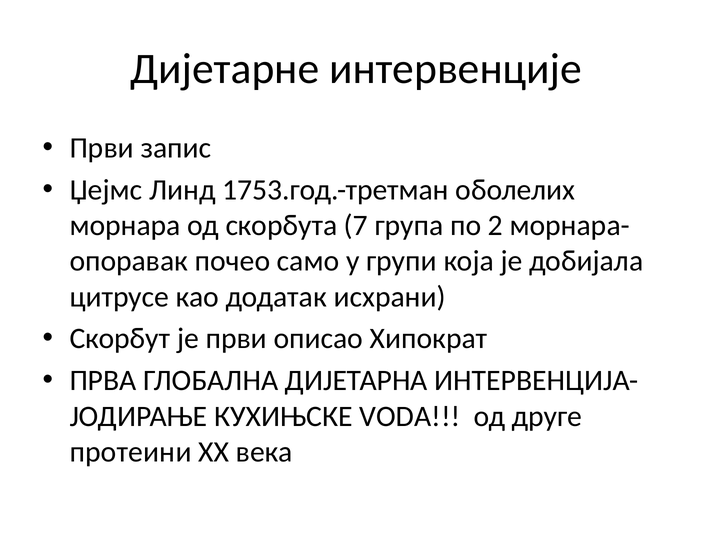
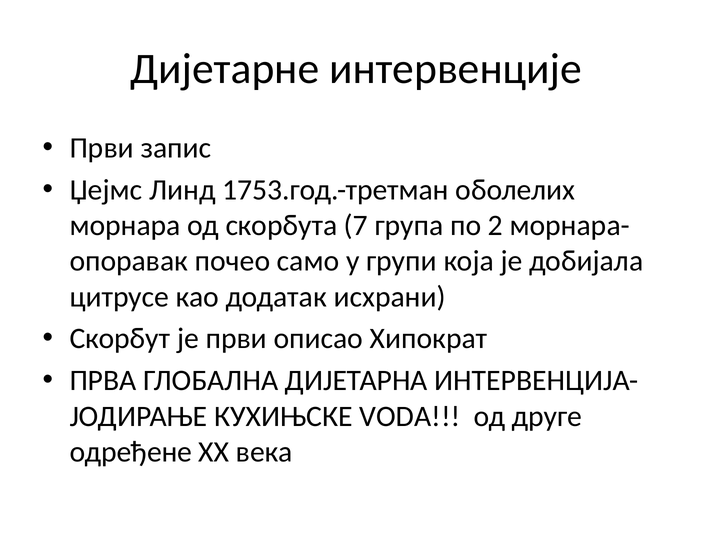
протеини: протеини -> одређене
